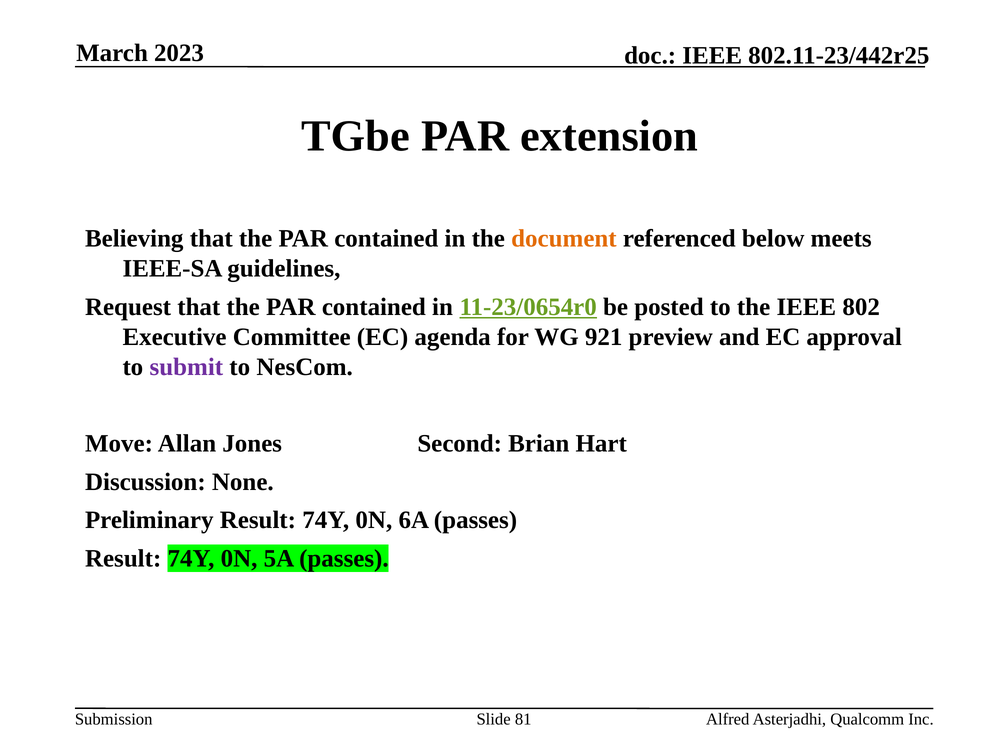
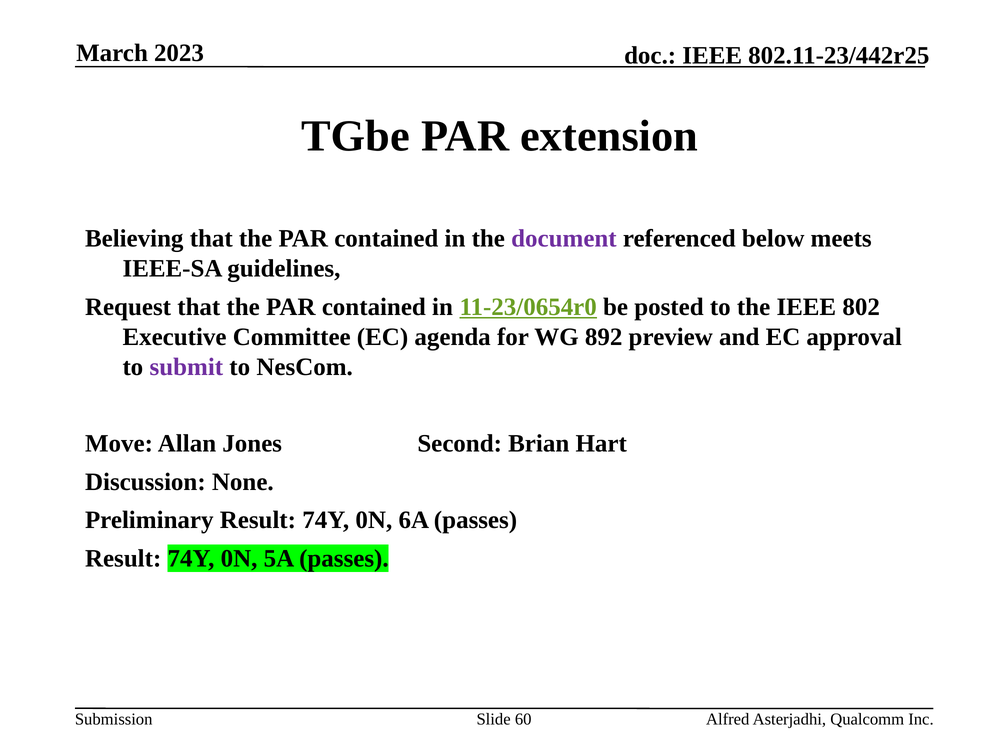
document colour: orange -> purple
921: 921 -> 892
81: 81 -> 60
